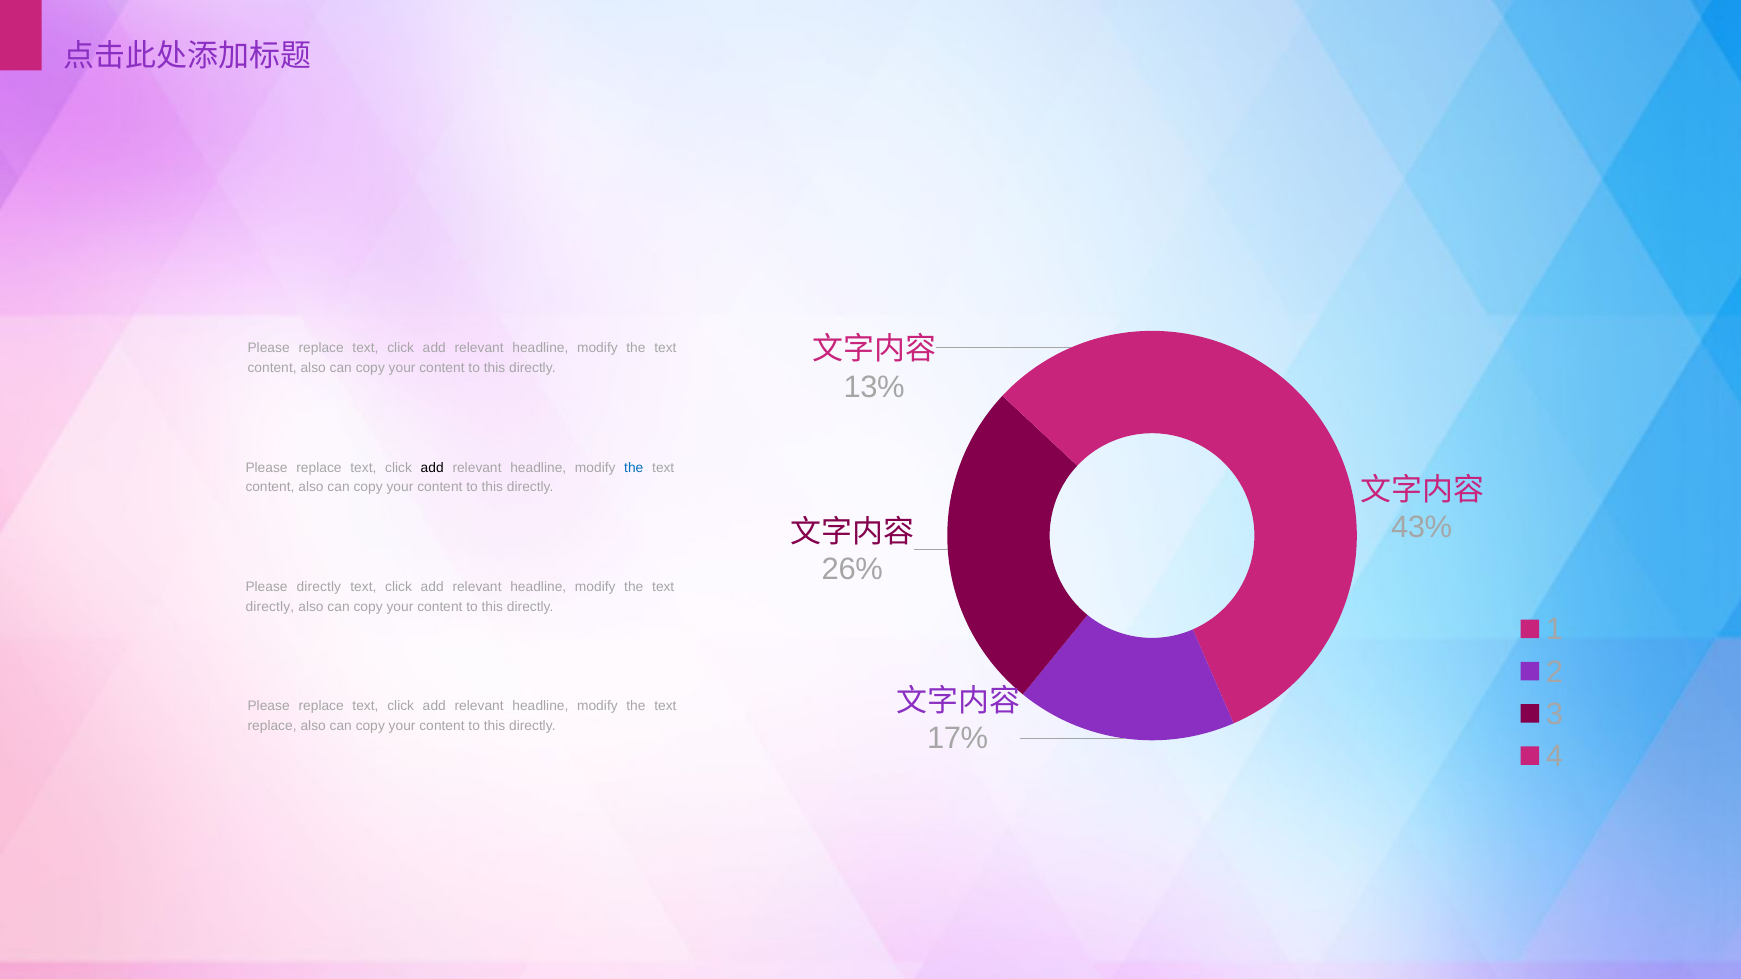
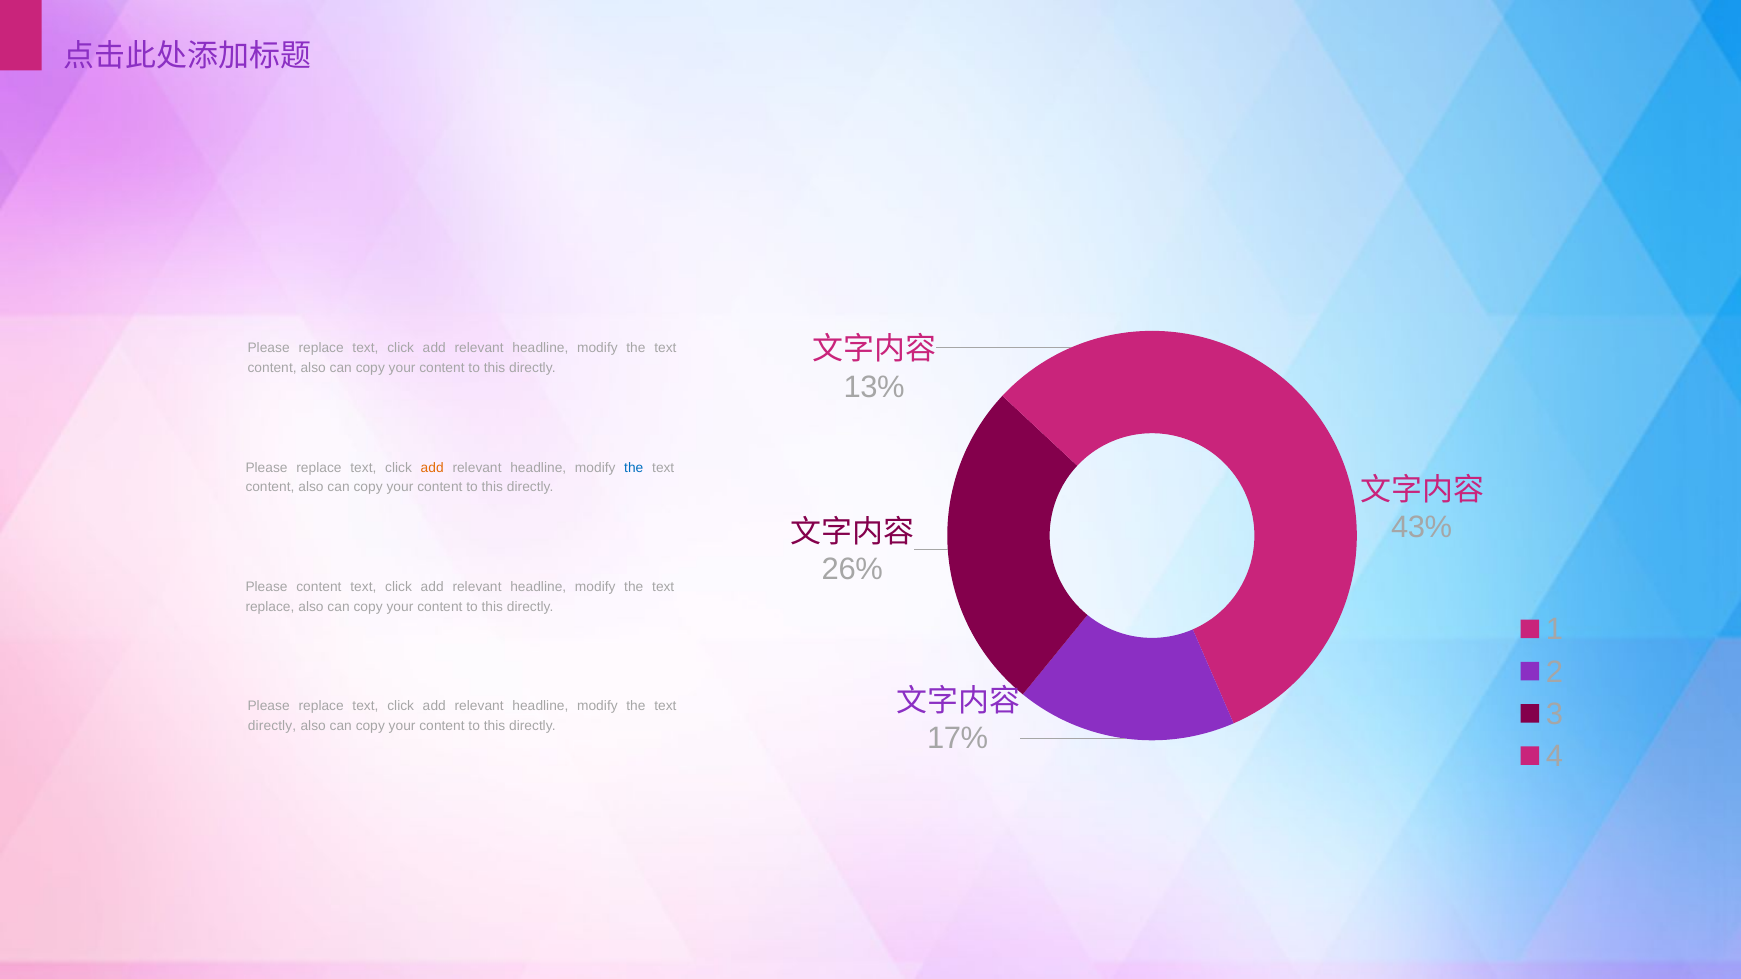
add at (432, 468) colour: black -> orange
Please directly: directly -> content
directly at (270, 607): directly -> replace
replace at (272, 726): replace -> directly
